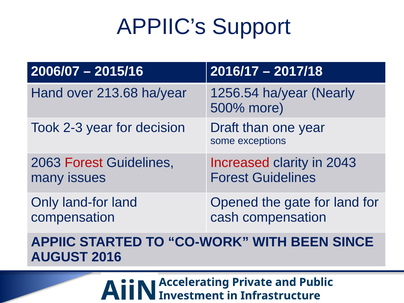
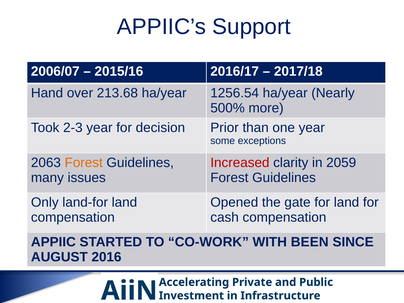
Draft: Draft -> Prior
Forest at (84, 163) colour: red -> orange
2043: 2043 -> 2059
